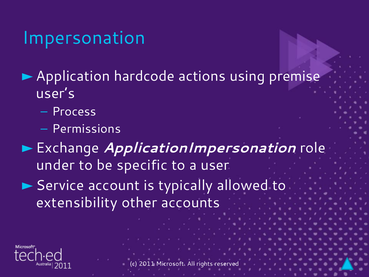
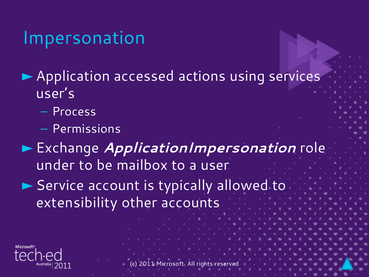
hardcode: hardcode -> accessed
premise: premise -> services
specific: specific -> mailbox
